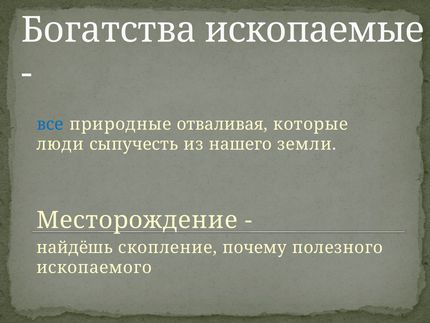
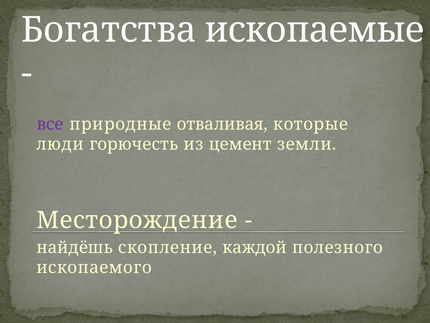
все colour: blue -> purple
сыпучесть: сыпучесть -> горючесть
нашего: нашего -> цемент
почему: почему -> каждой
